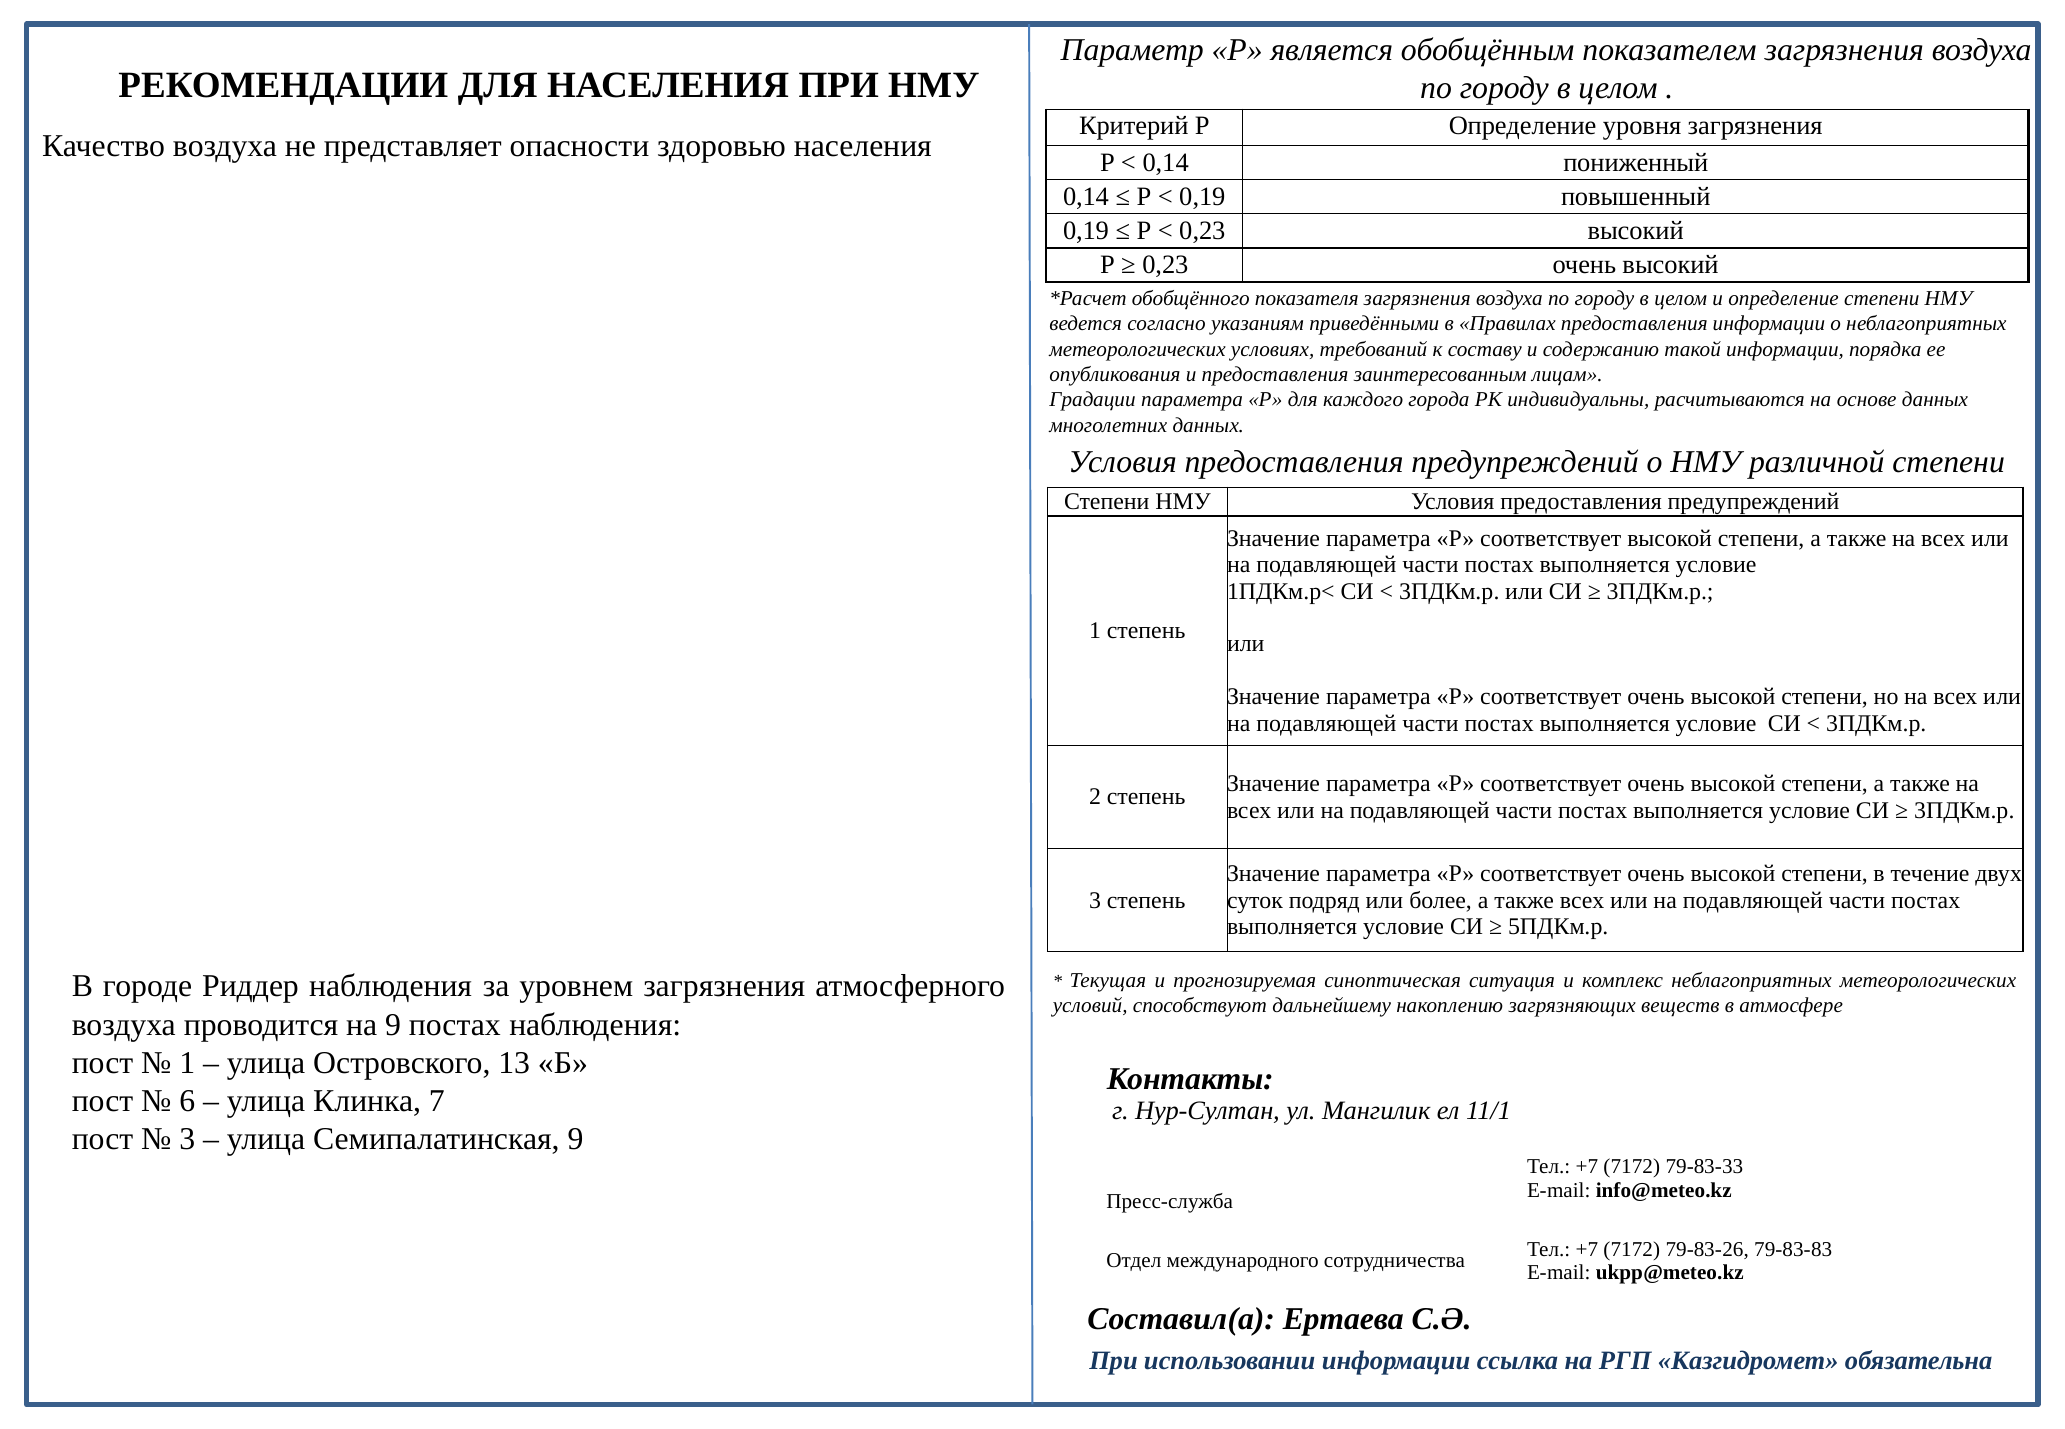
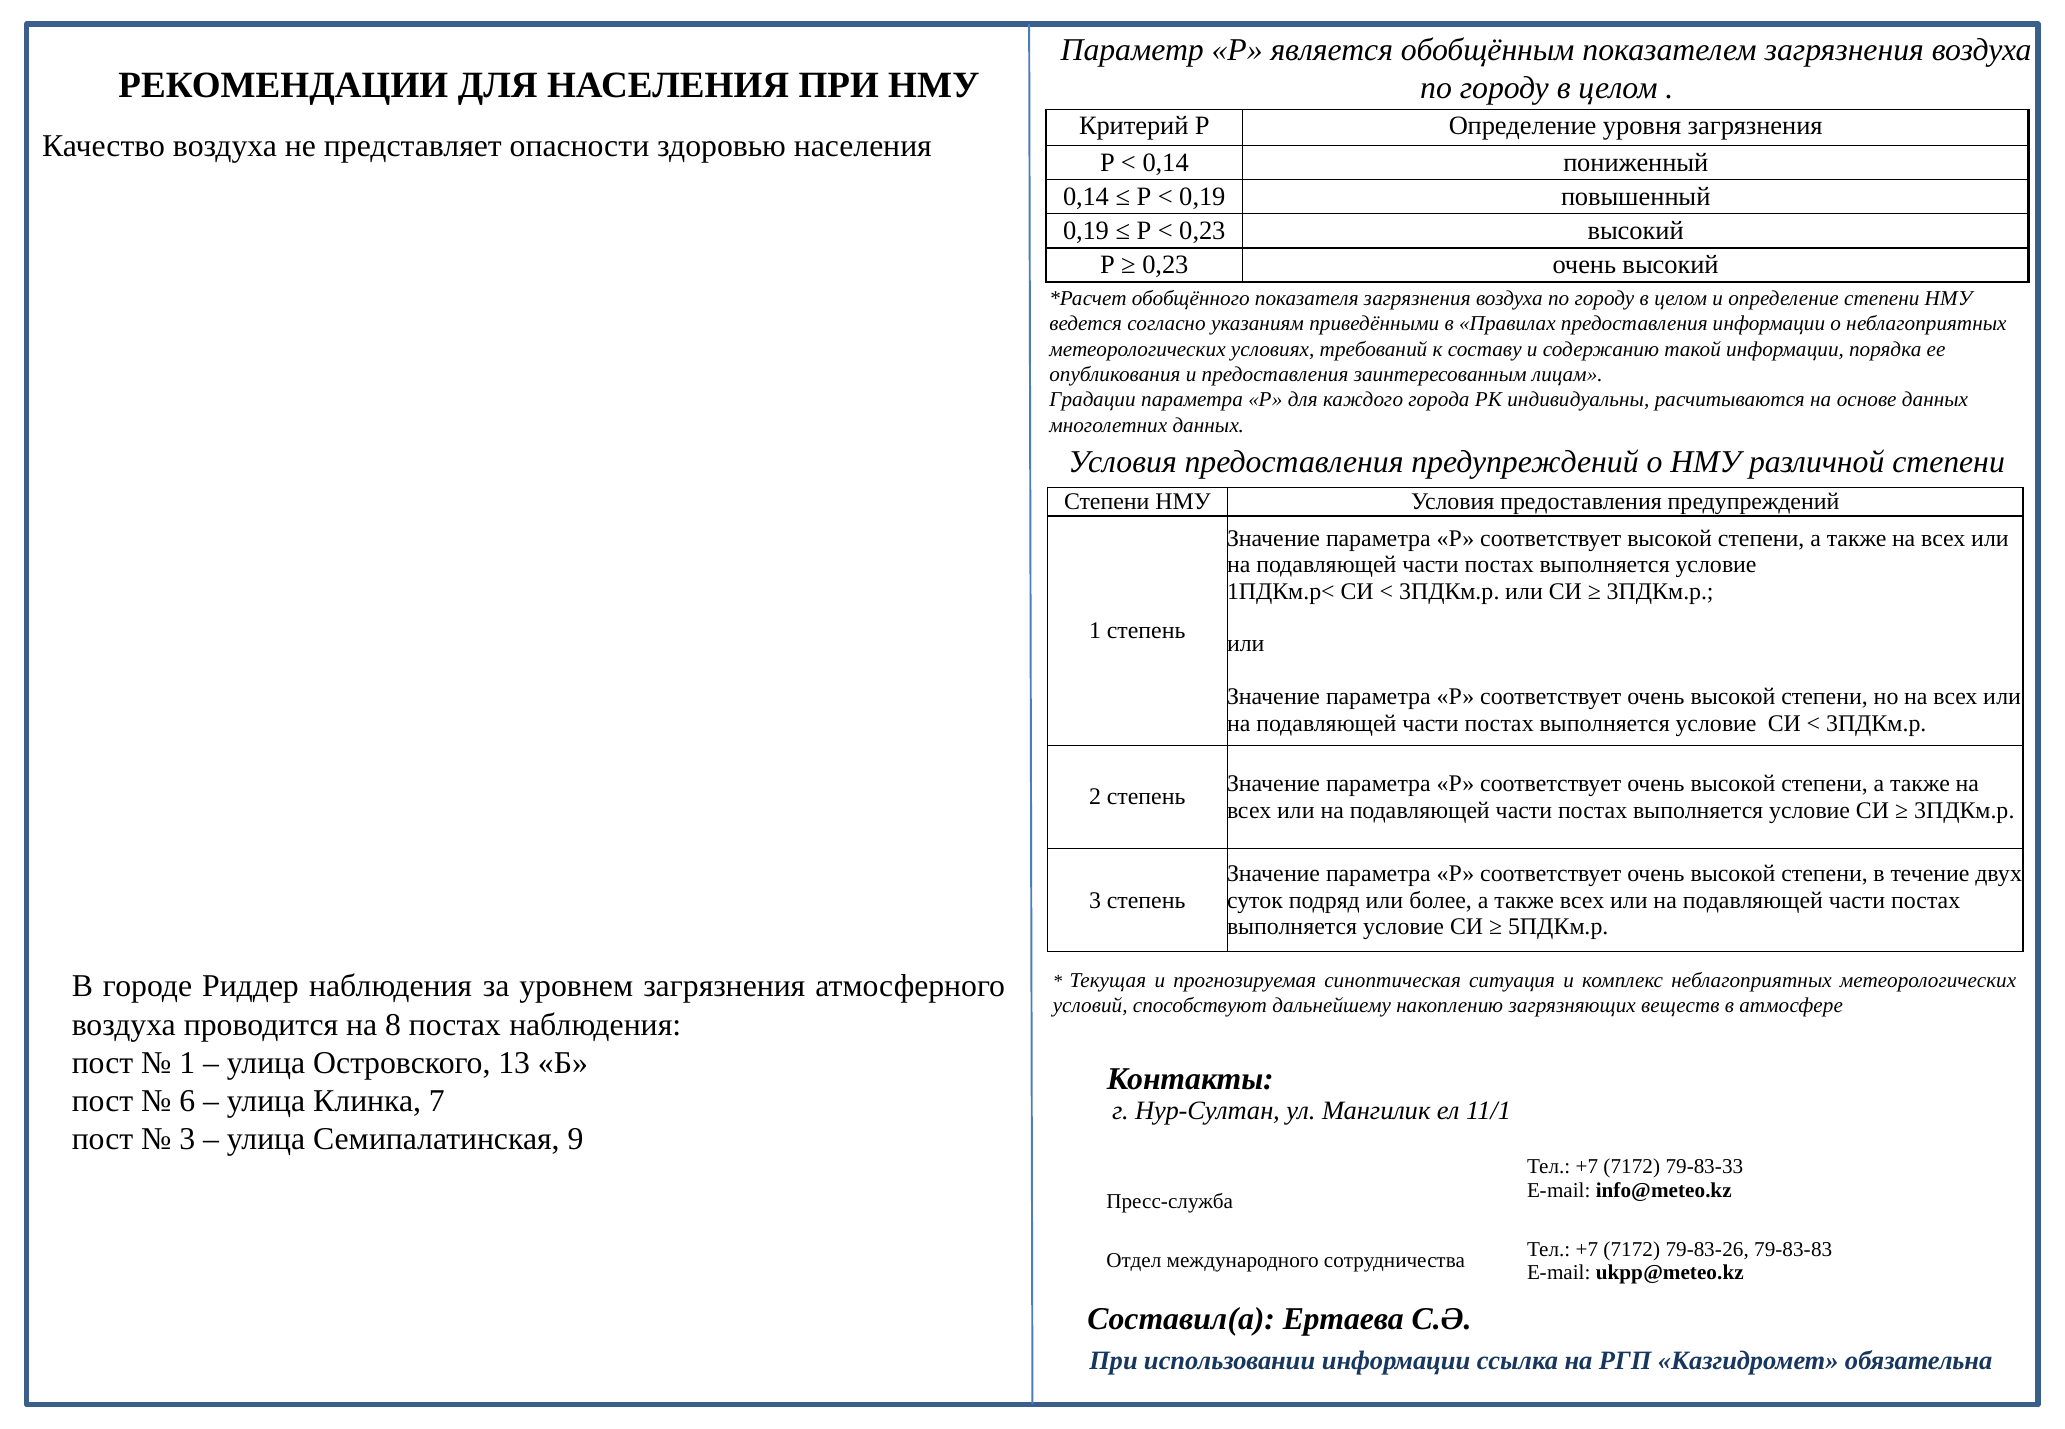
на 9: 9 -> 8
